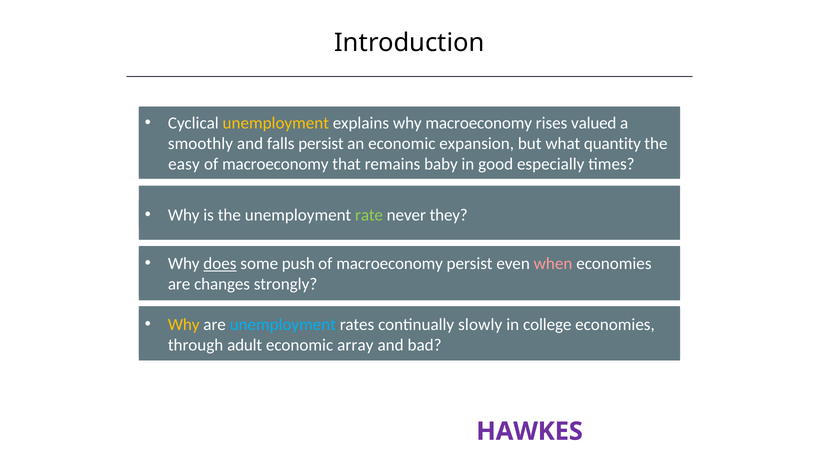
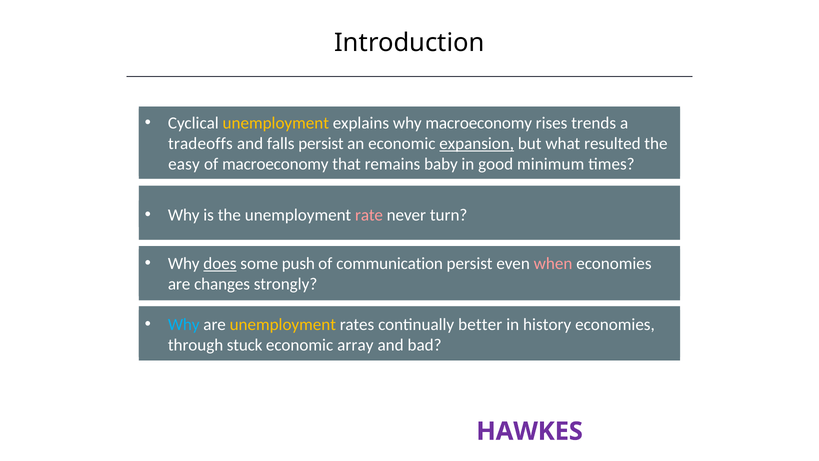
valued: valued -> trends
smoothly: smoothly -> tradeoffs
expansion underline: none -> present
quantity: quantity -> resulted
especially: especially -> minimum
rate colour: light green -> pink
they: they -> turn
macroeconomy at (390, 264): macroeconomy -> communication
Why at (184, 324) colour: yellow -> light blue
unemployment at (283, 324) colour: light blue -> yellow
slowly: slowly -> better
college: college -> history
adult: adult -> stuck
